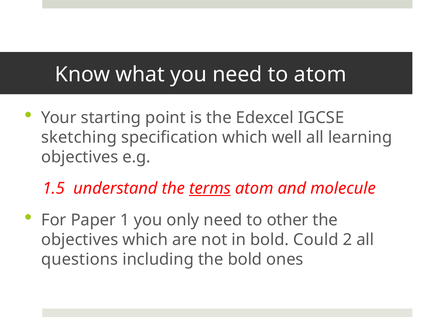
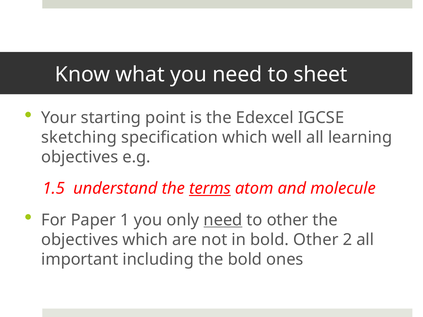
to atom: atom -> sheet
need at (223, 220) underline: none -> present
bold Could: Could -> Other
questions: questions -> important
